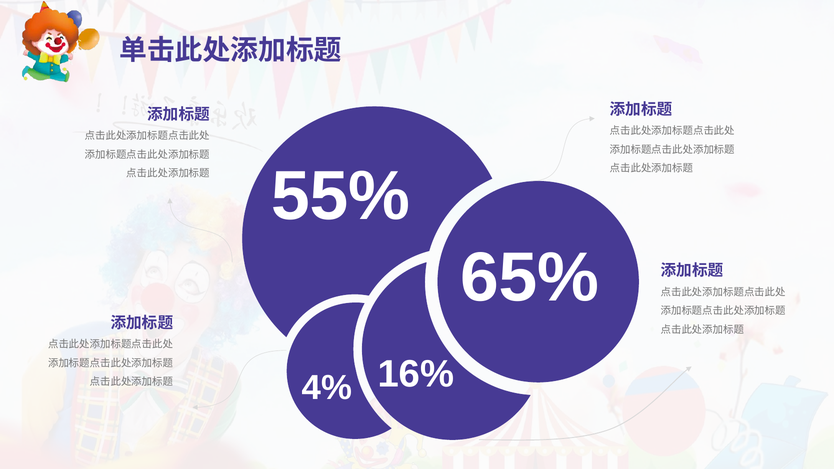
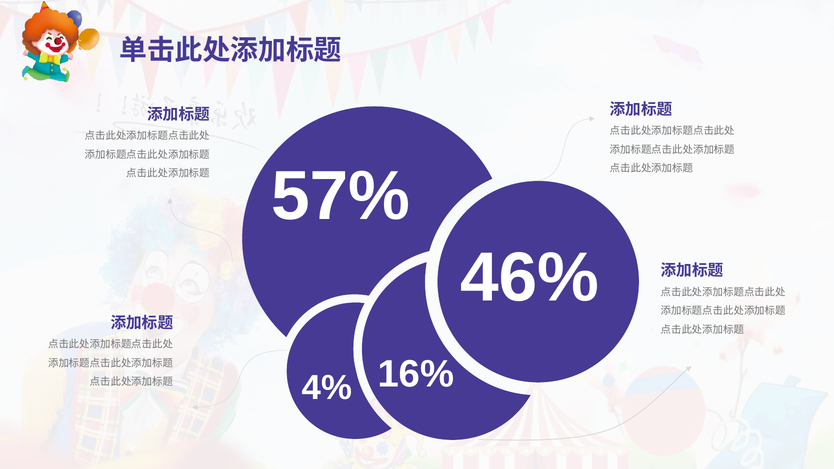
55%: 55% -> 57%
65%: 65% -> 46%
